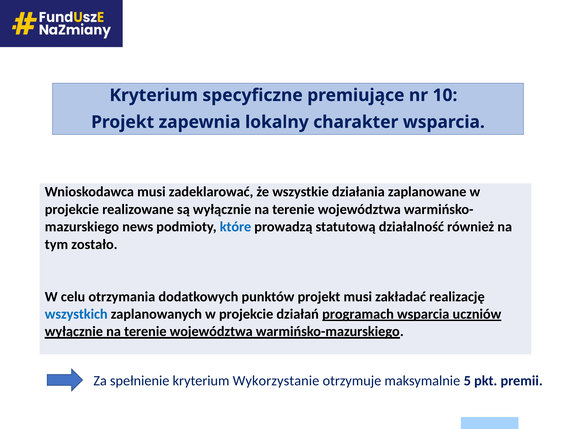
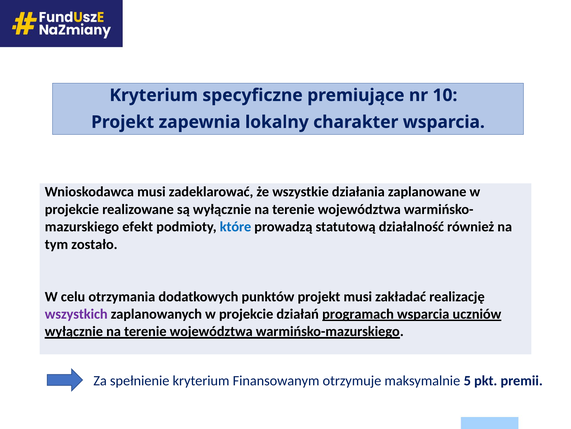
news: news -> efekt
wszystkich colour: blue -> purple
Wykorzystanie: Wykorzystanie -> Finansowanym
